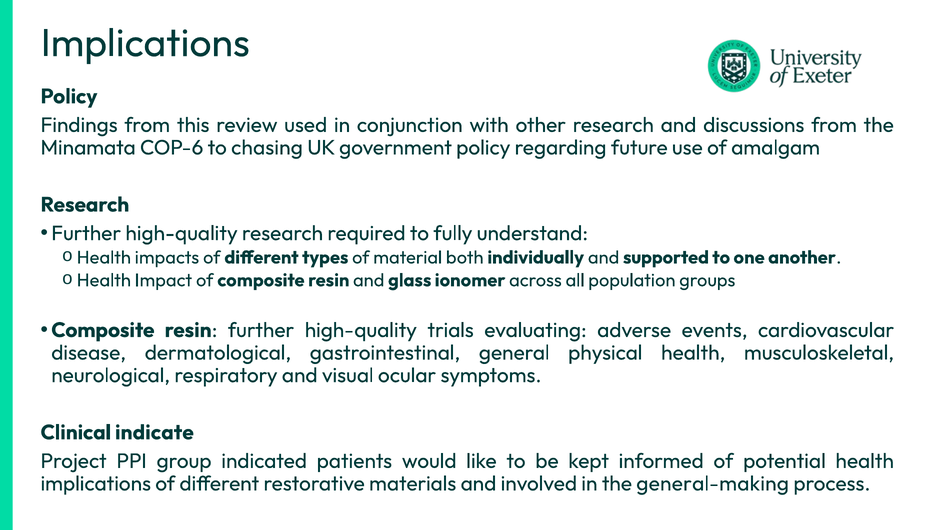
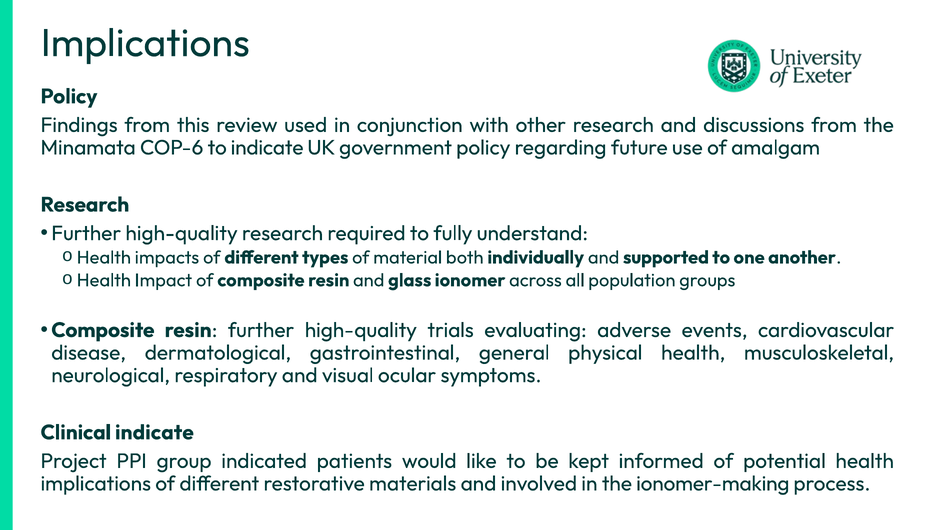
to chasing: chasing -> indicate
general-making: general-making -> ionomer-making
